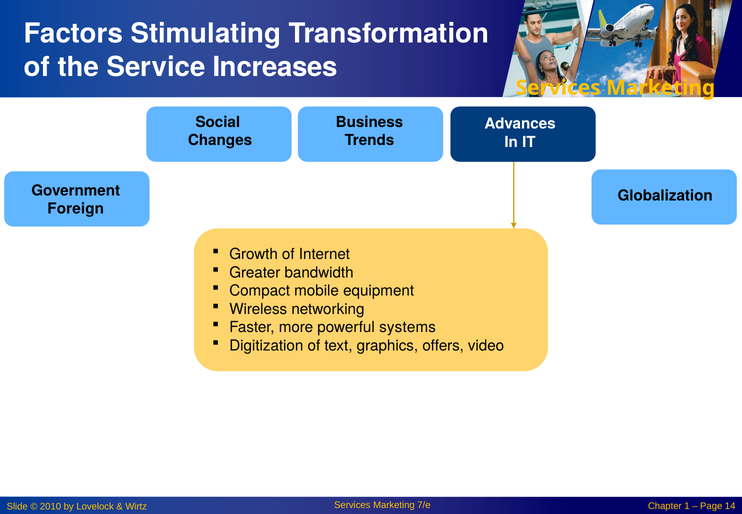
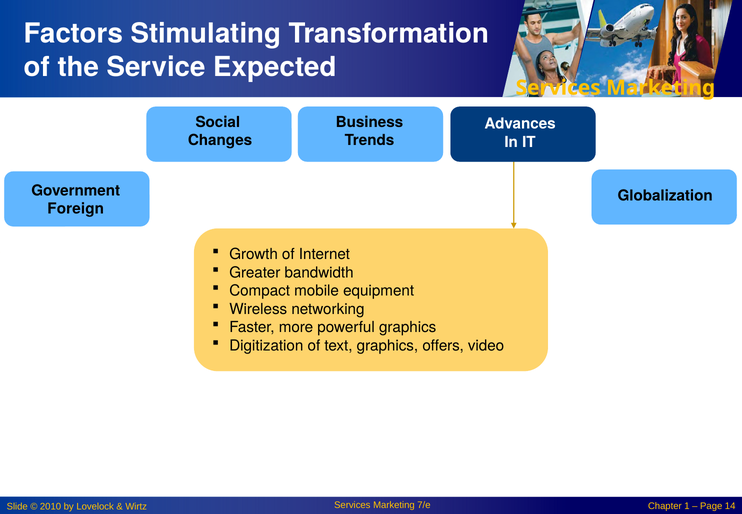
Increases: Increases -> Expected
powerful systems: systems -> graphics
